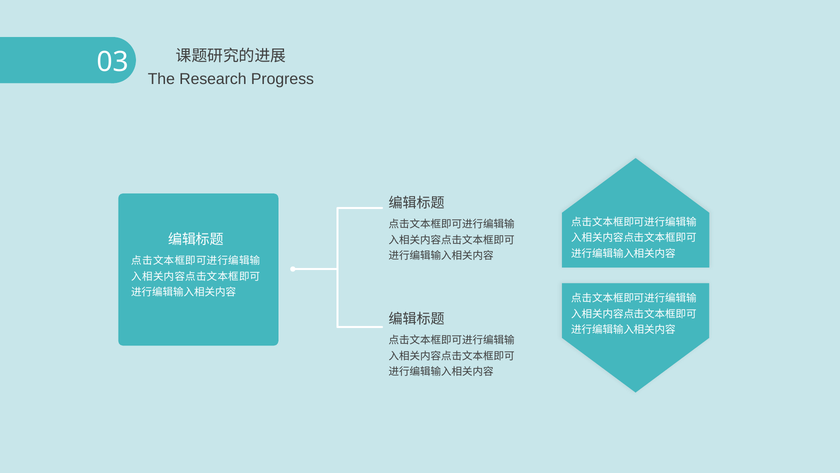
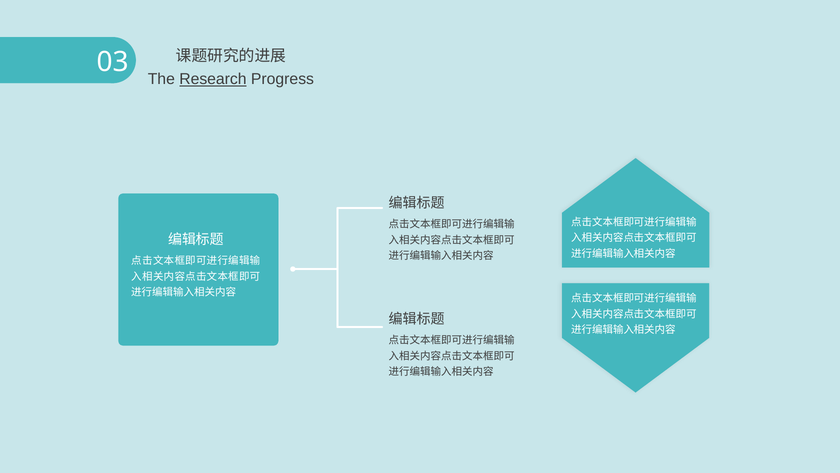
Research underline: none -> present
